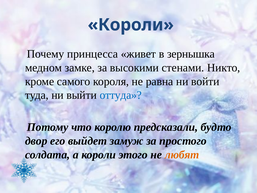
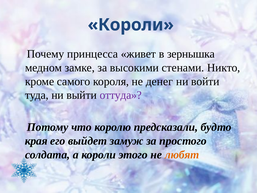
равна: равна -> денег
оттуда colour: blue -> purple
двор: двор -> края
